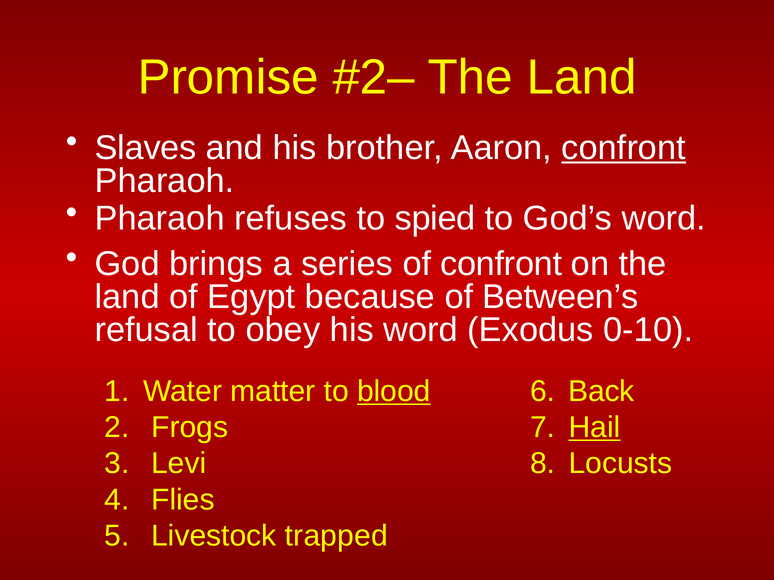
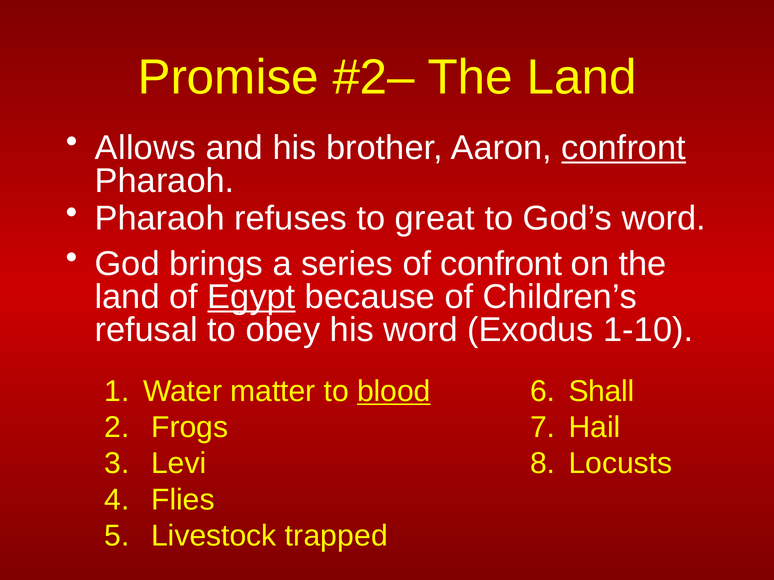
Slaves: Slaves -> Allows
spied: spied -> great
Egypt underline: none -> present
Between’s: Between’s -> Children’s
0-10: 0-10 -> 1-10
Back: Back -> Shall
Hail underline: present -> none
